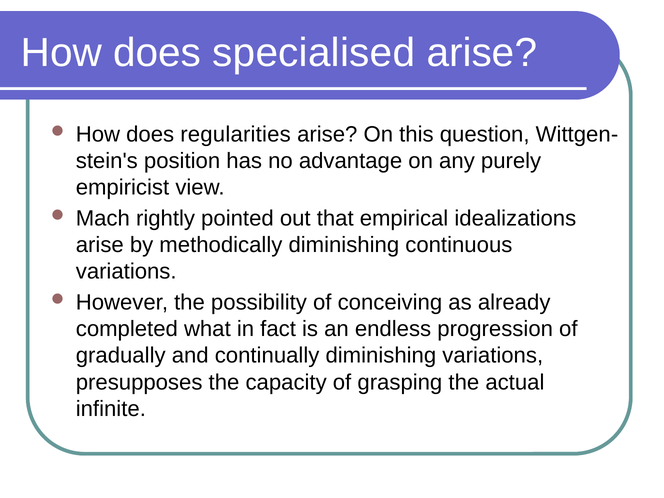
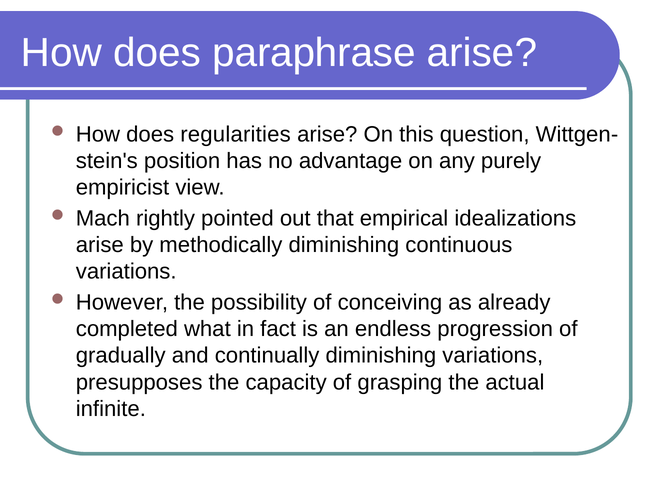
specialised: specialised -> paraphrase
